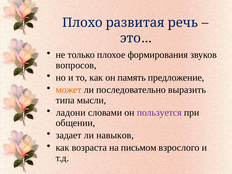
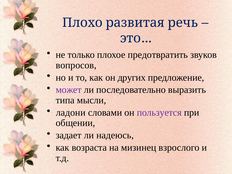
формирования: формирования -> предотвратить
память: память -> других
может colour: orange -> purple
навыков: навыков -> надеюсь
письмом: письмом -> мизинец
